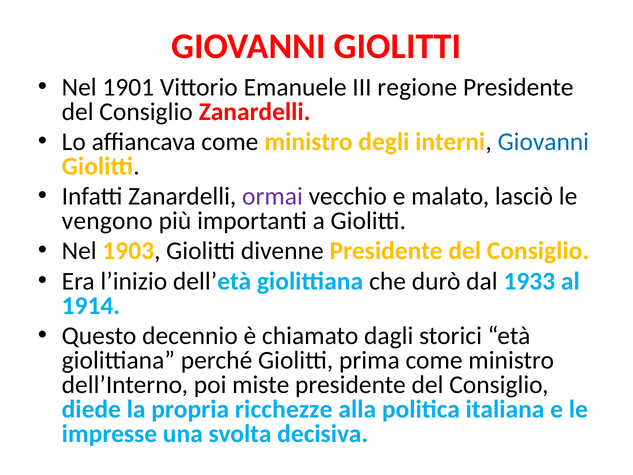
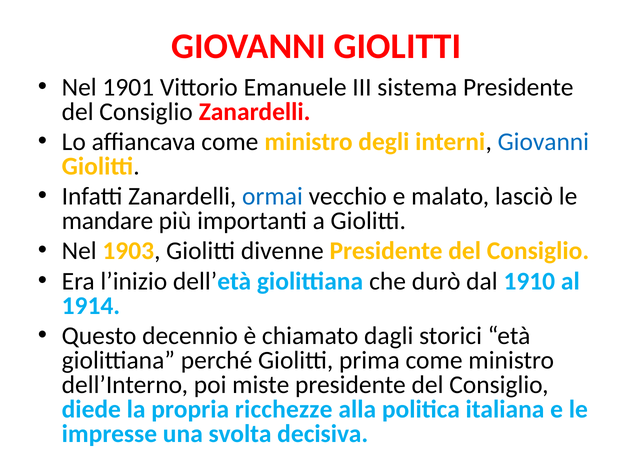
regione: regione -> sistema
ormai colour: purple -> blue
vengono: vengono -> mandare
1933: 1933 -> 1910
